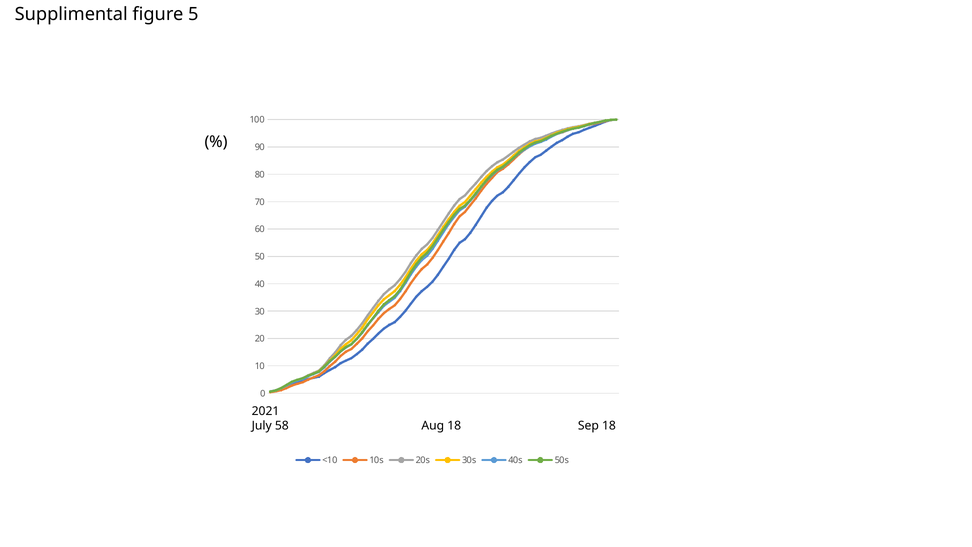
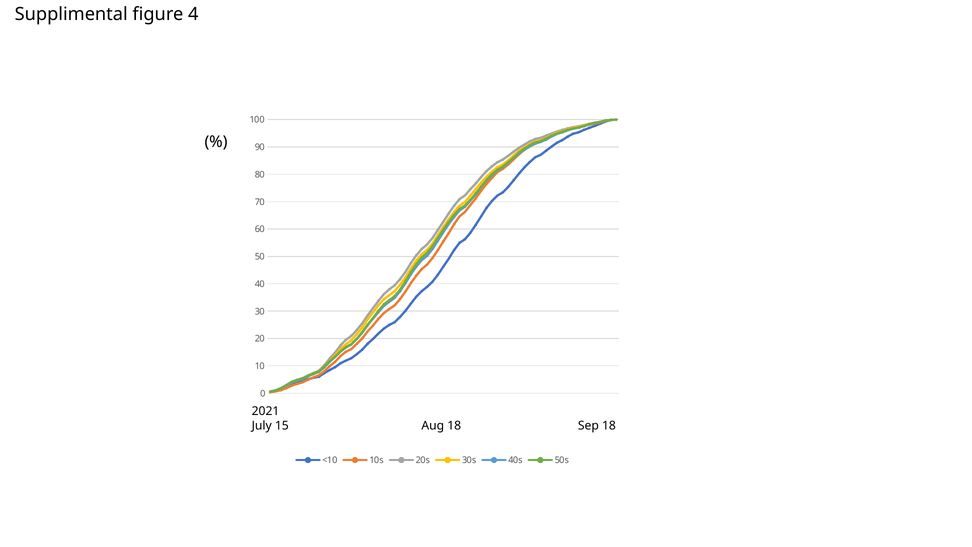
5: 5 -> 4
58: 58 -> 15
